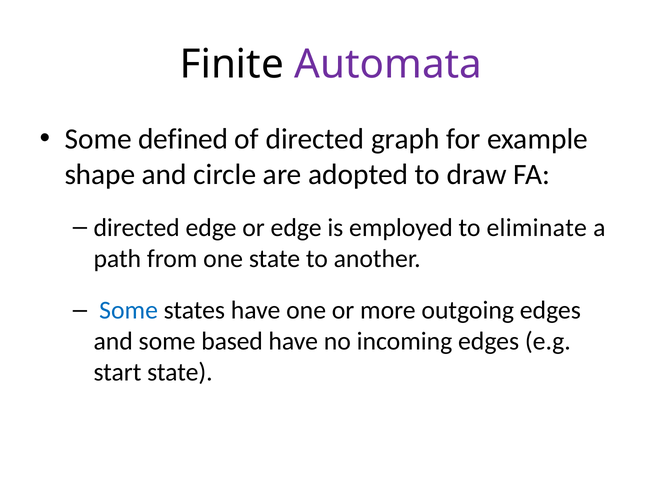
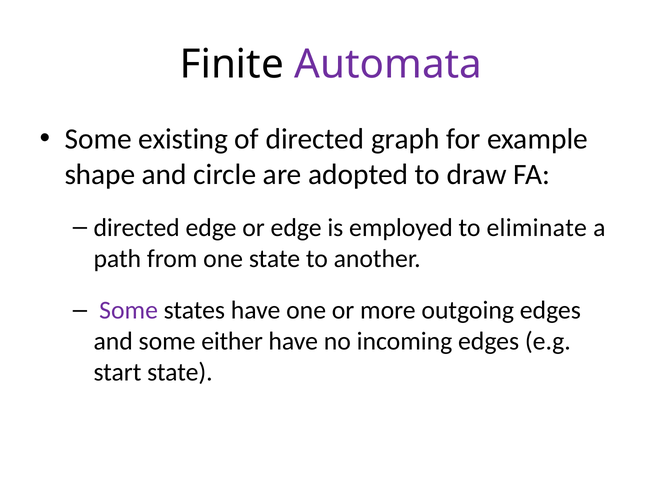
defined: defined -> existing
Some at (129, 310) colour: blue -> purple
based: based -> either
